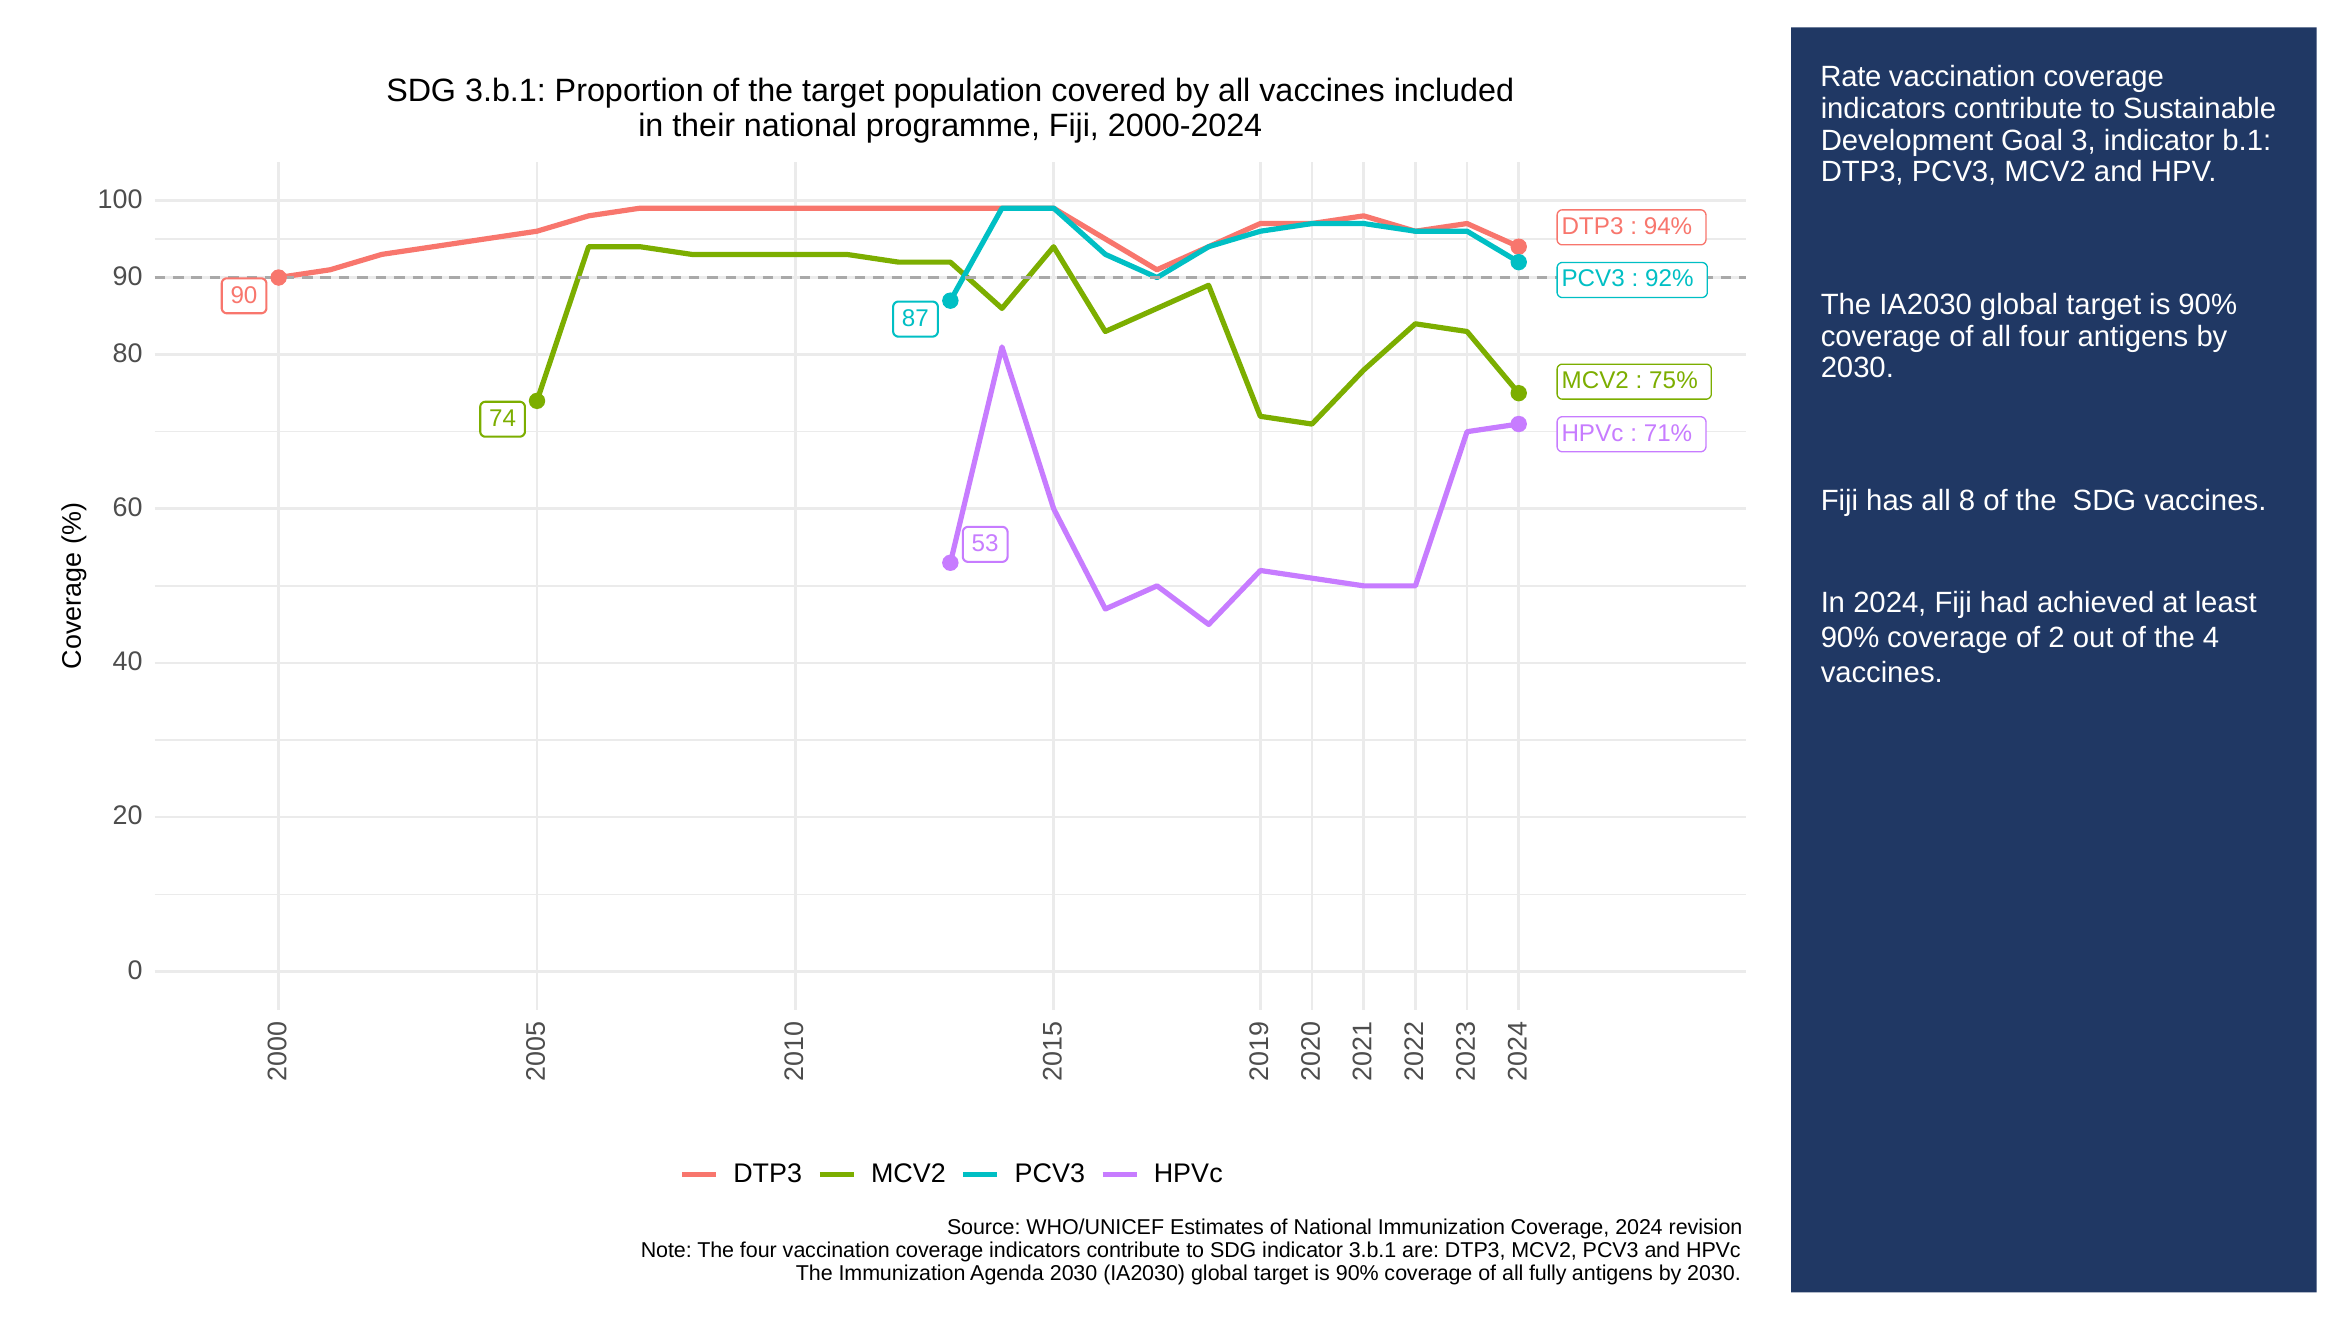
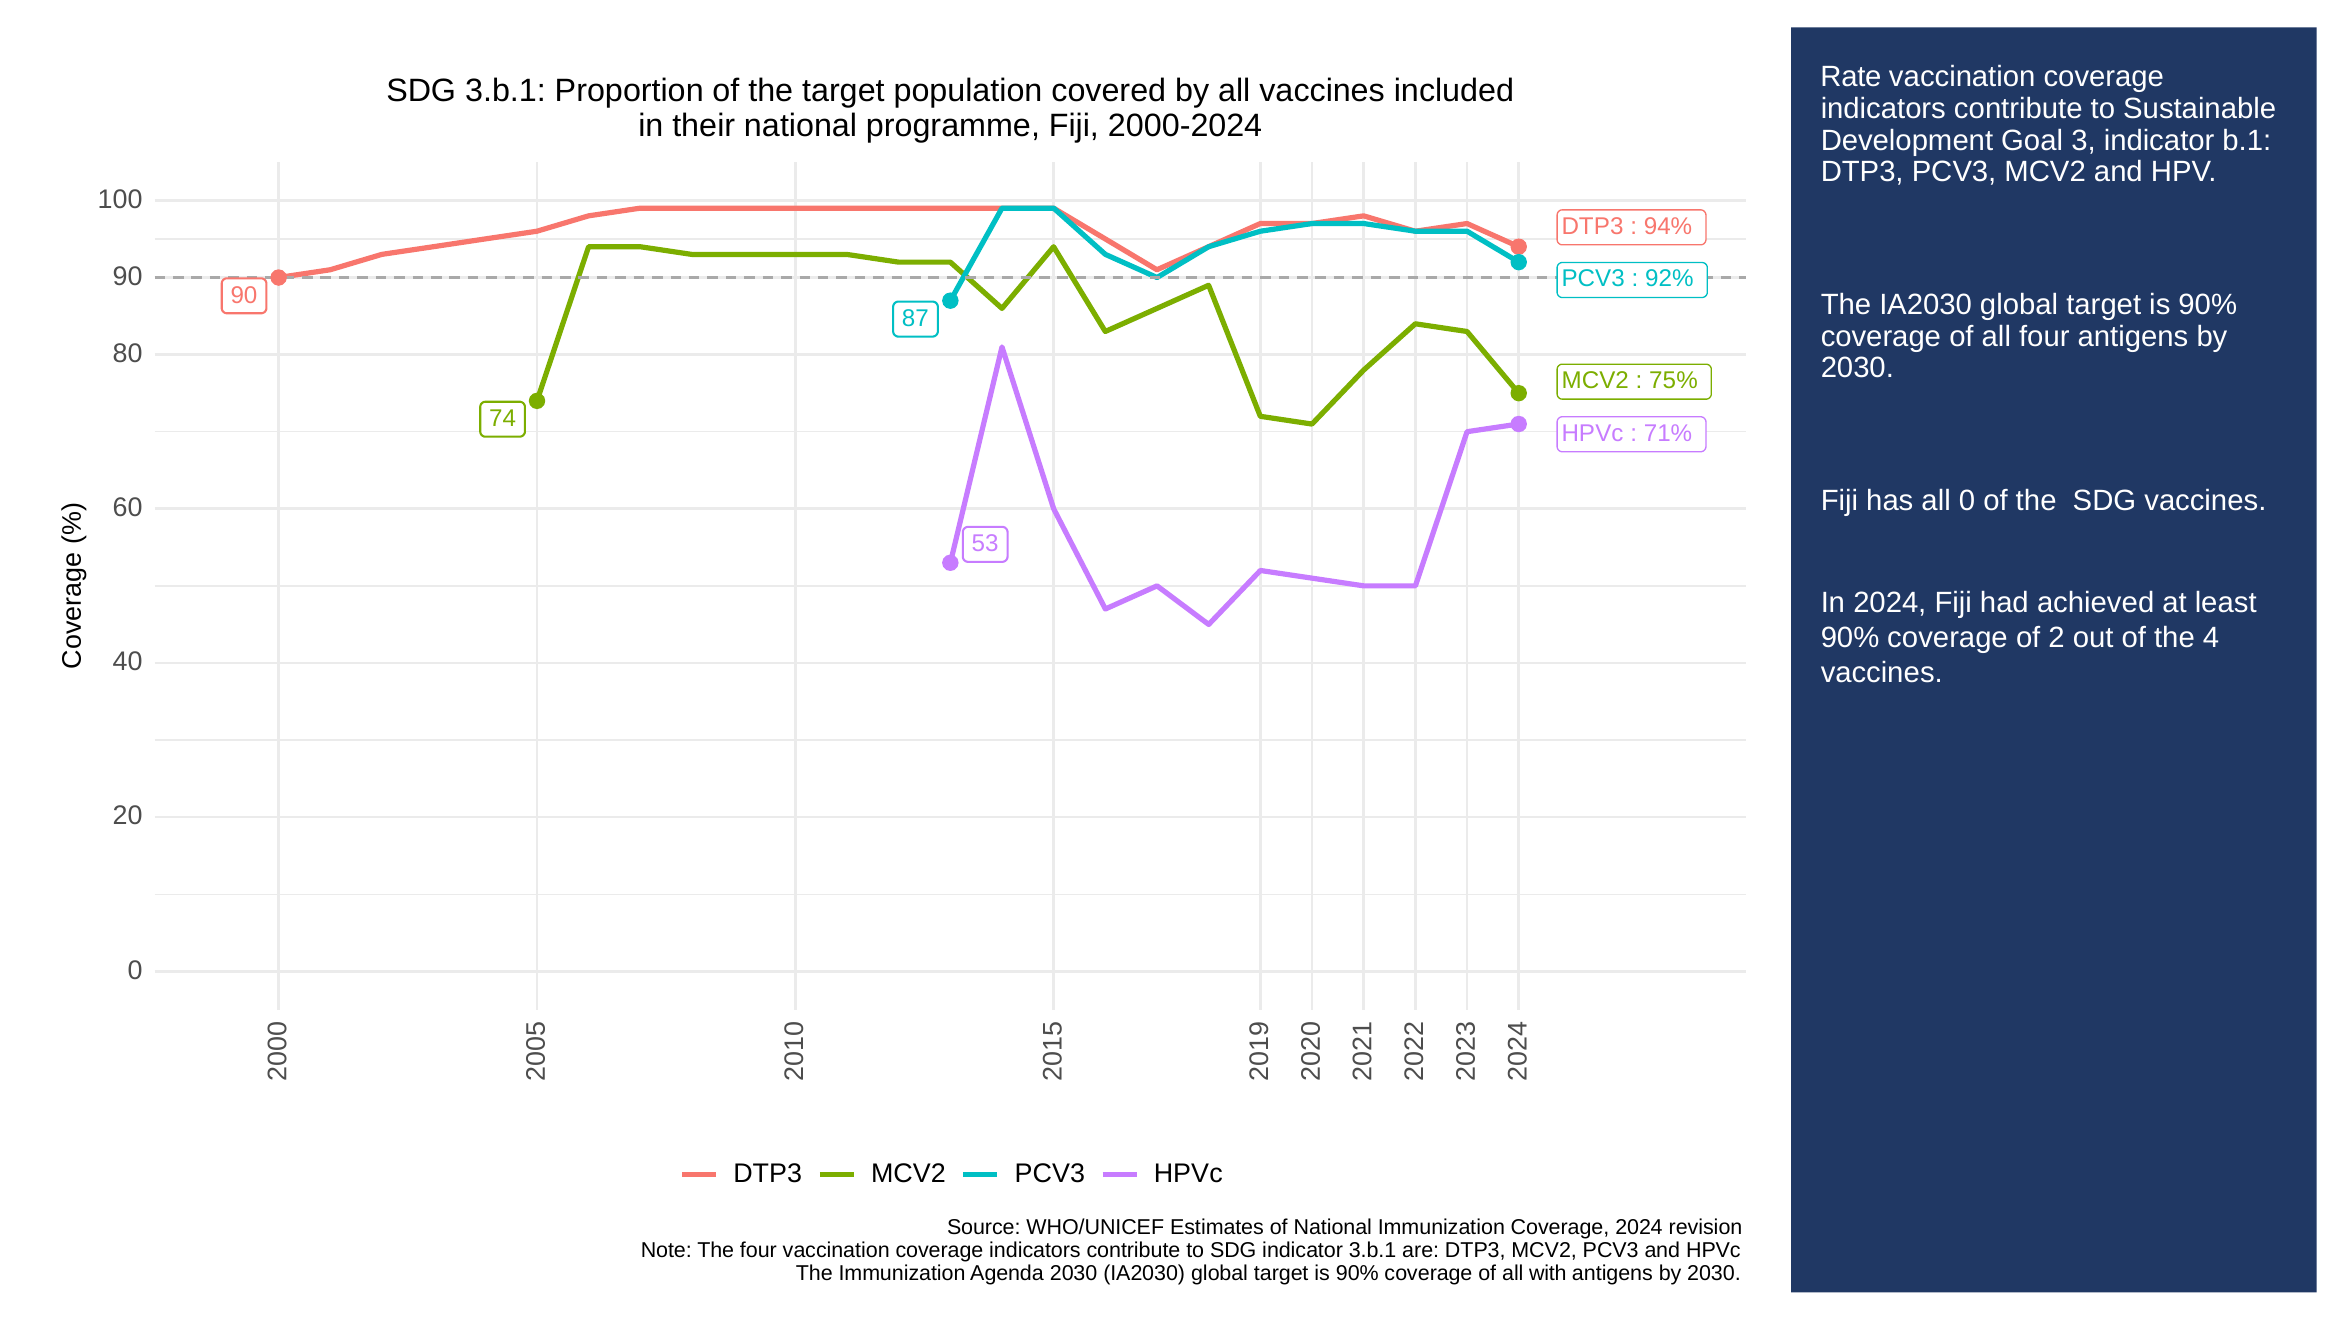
all 8: 8 -> 0
fully: fully -> with
